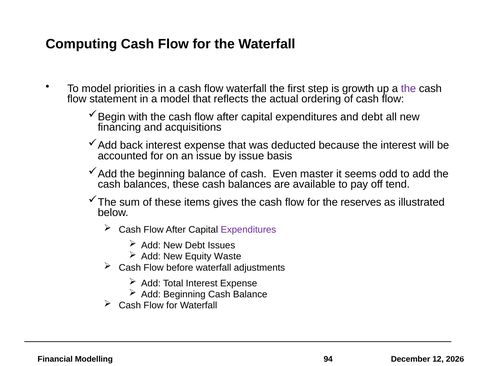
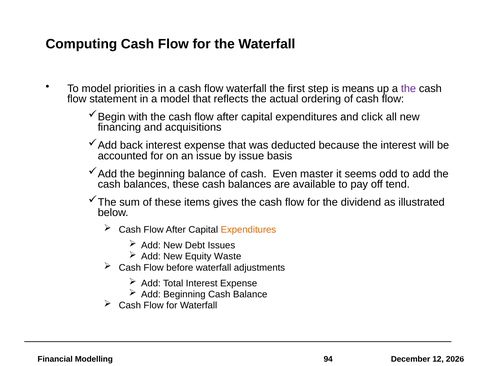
growth: growth -> means
and debt: debt -> click
reserves: reserves -> dividend
Expenditures at (248, 230) colour: purple -> orange
